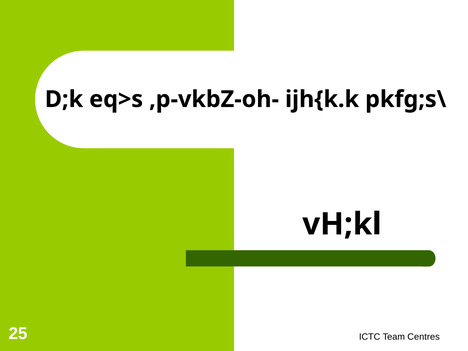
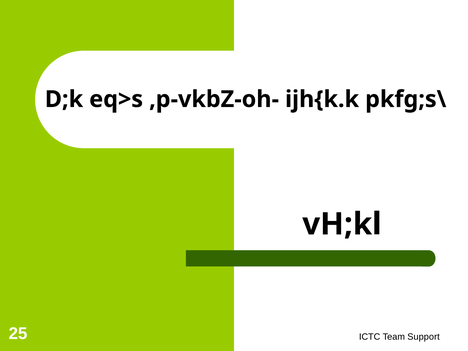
Centres: Centres -> Support
